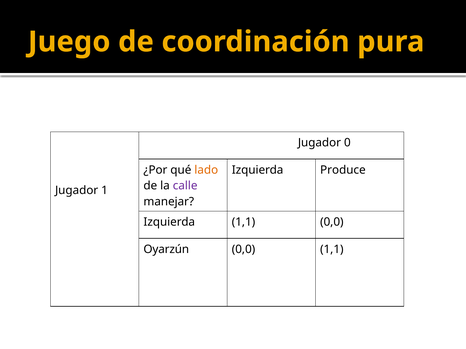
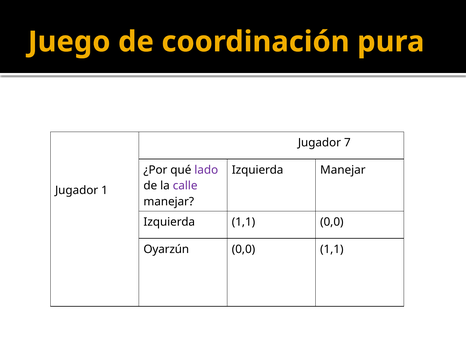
0: 0 -> 7
lado colour: orange -> purple
Izquierda Produce: Produce -> Manejar
